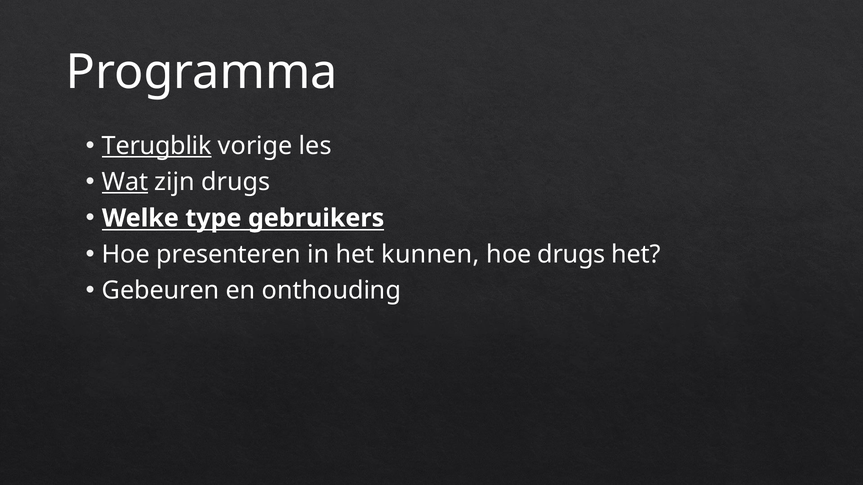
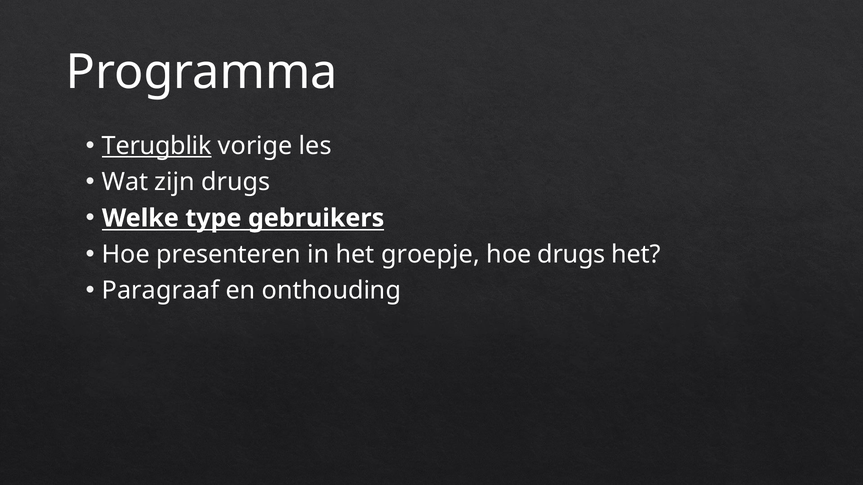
Wat underline: present -> none
kunnen: kunnen -> groepje
Gebeuren: Gebeuren -> Paragraaf
